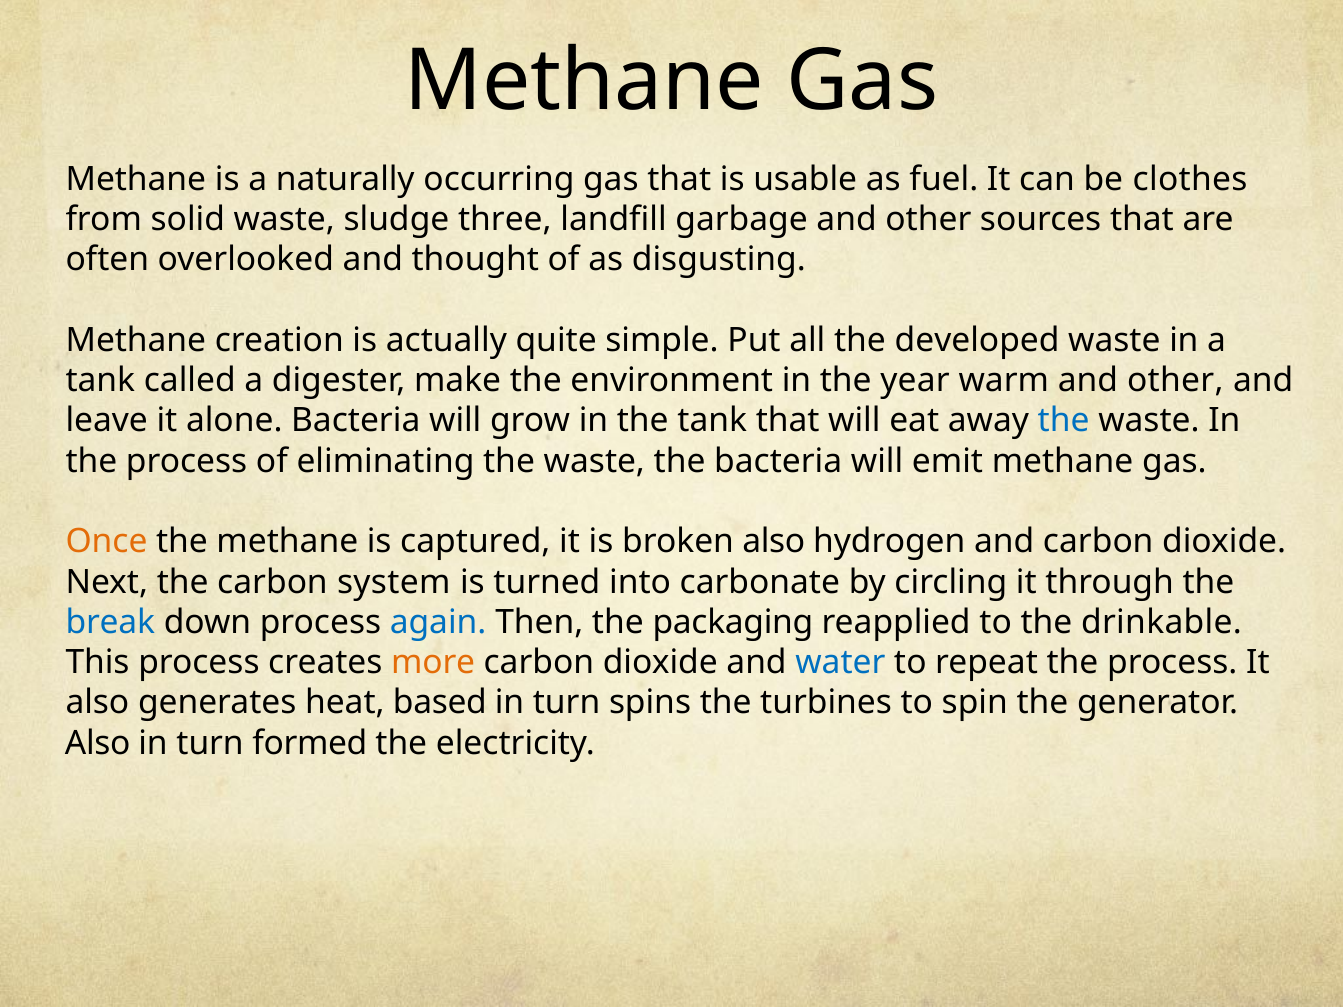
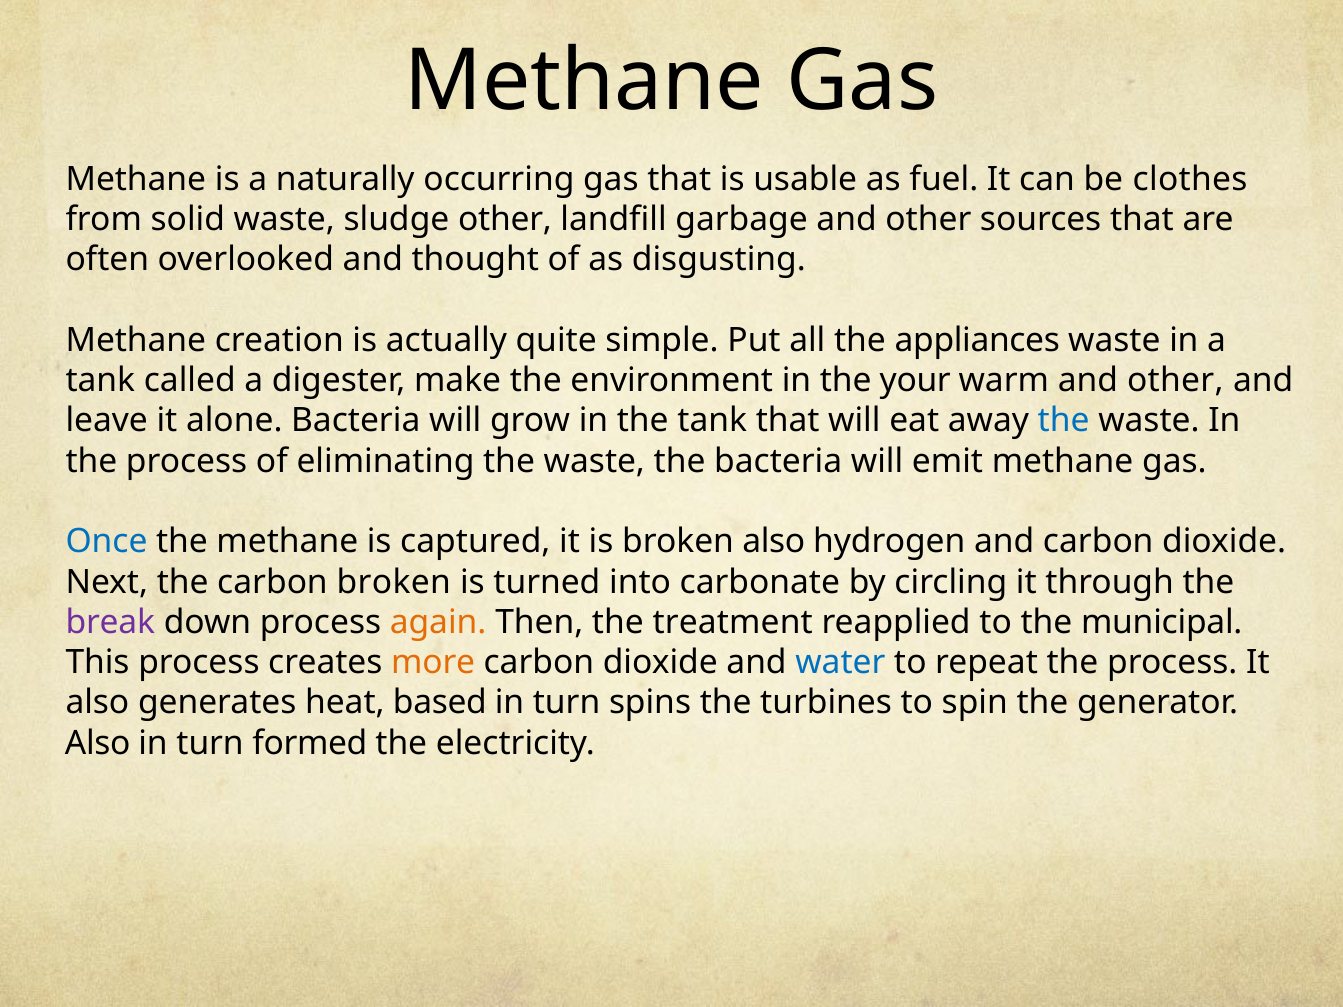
sludge three: three -> other
developed: developed -> appliances
year: year -> your
Once colour: orange -> blue
carbon system: system -> broken
break colour: blue -> purple
again colour: blue -> orange
packaging: packaging -> treatment
drinkable: drinkable -> municipal
